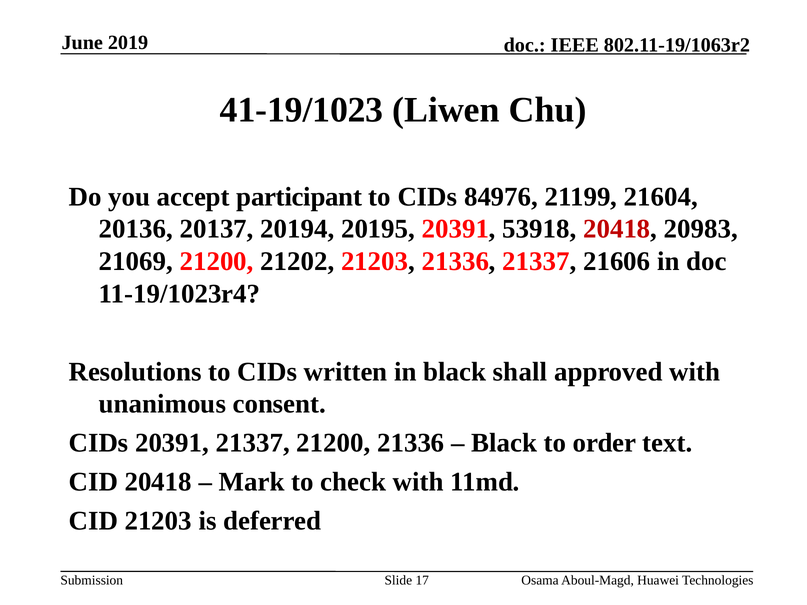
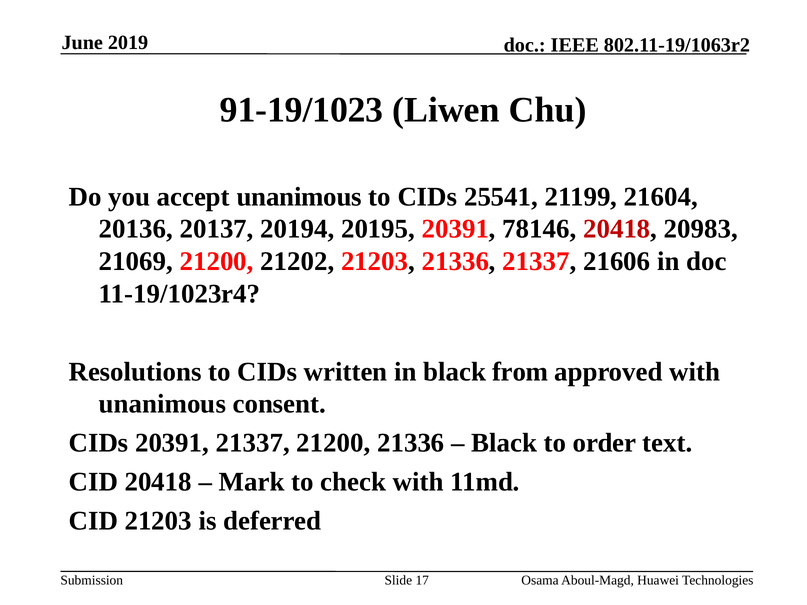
41-19/1023: 41-19/1023 -> 91-19/1023
accept participant: participant -> unanimous
84976: 84976 -> 25541
53918: 53918 -> 78146
shall: shall -> from
